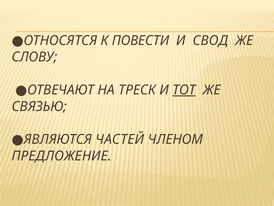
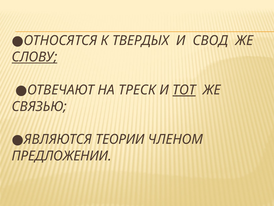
ПОВЕСТИ: ПОВЕСТИ -> ТВЕРДЫХ
СЛОВУ underline: none -> present
ЧАСТЕЙ: ЧАСТЕЙ -> ТЕОРИИ
ПРЕДЛОЖЕНИЕ: ПРЕДЛОЖЕНИЕ -> ПРЕДЛОЖЕНИИ
